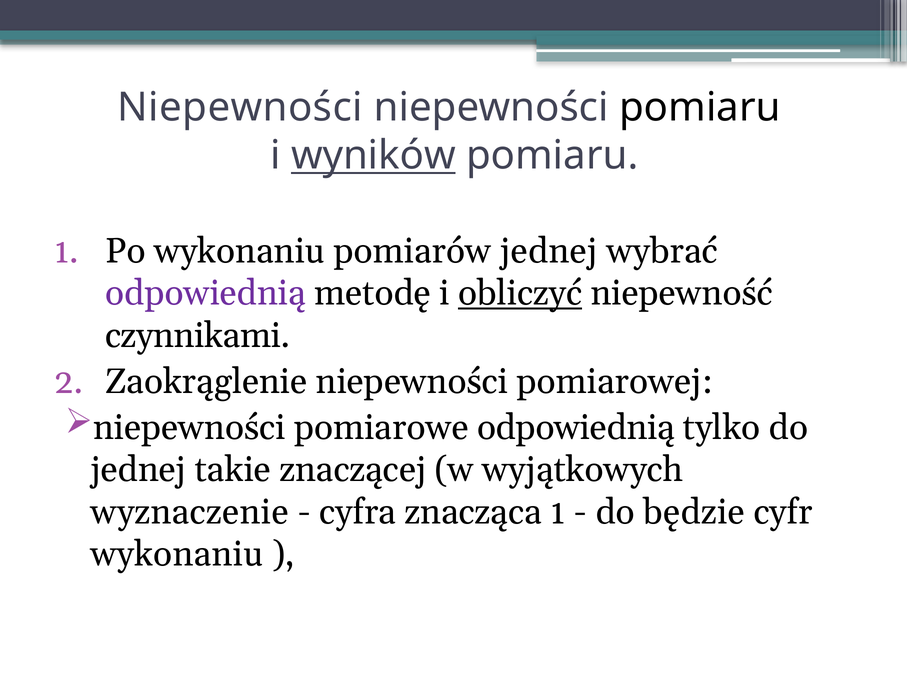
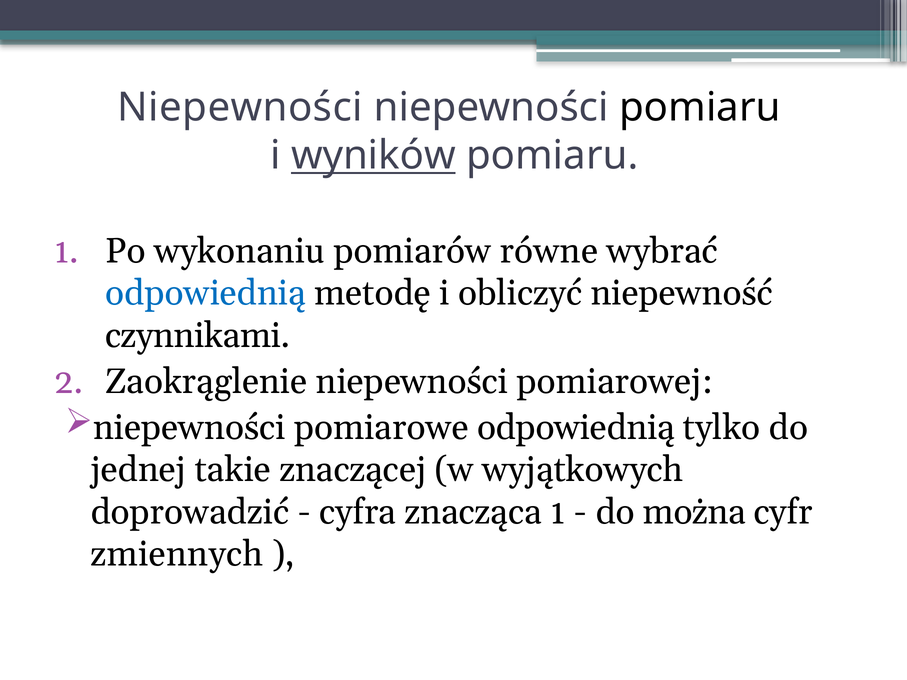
pomiarów jednej: jednej -> równe
odpowiednią at (206, 293) colour: purple -> blue
obliczyć underline: present -> none
wyznaczenie: wyznaczenie -> doprowadzić
będzie: będzie -> można
wykonaniu at (177, 554): wykonaniu -> zmiennych
